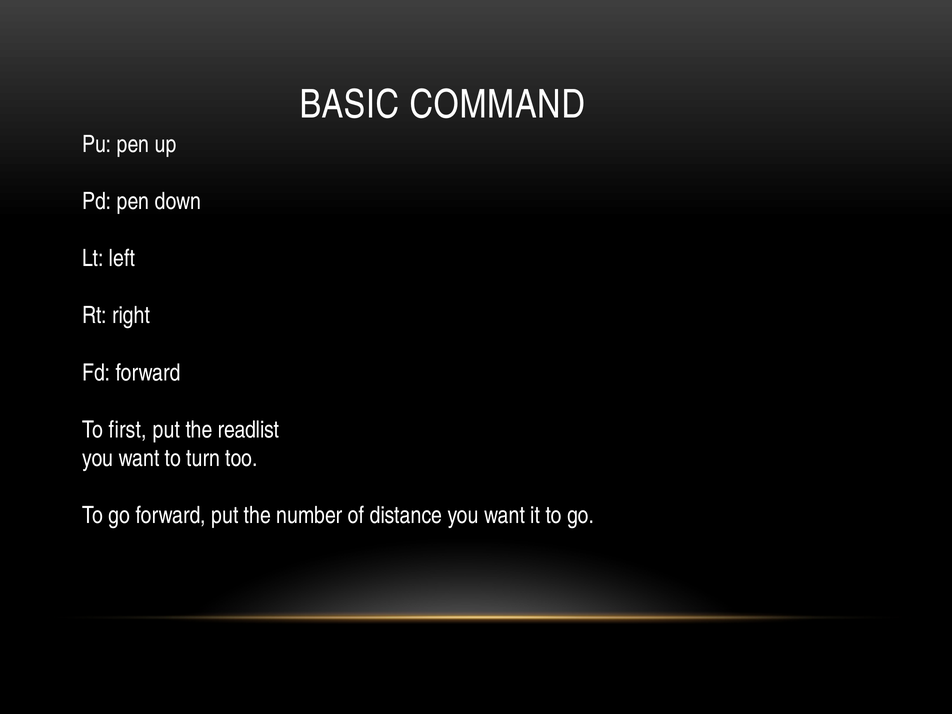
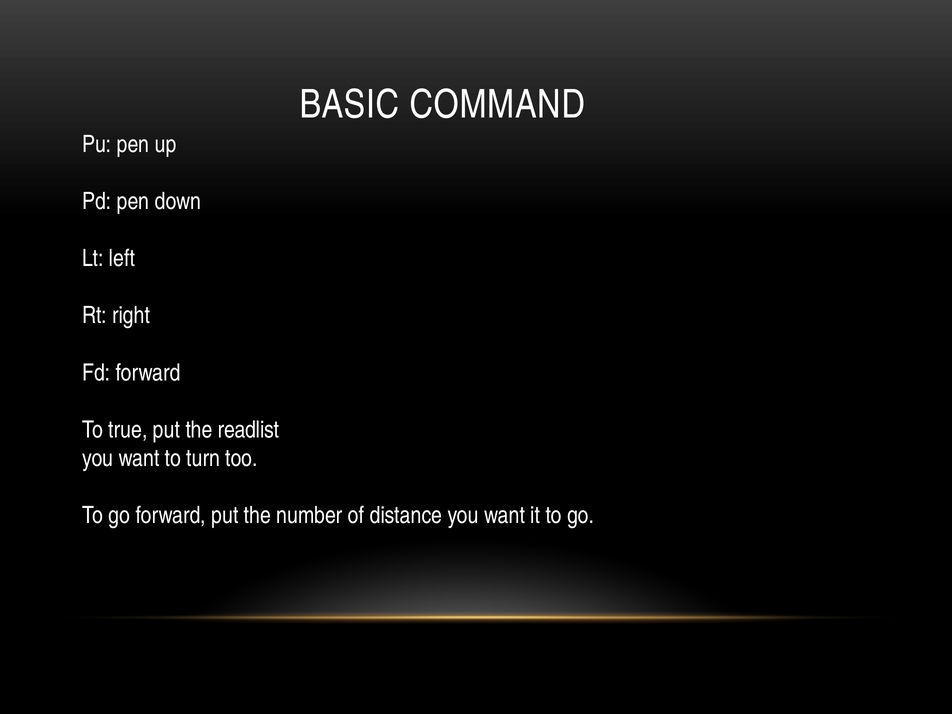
first: first -> true
